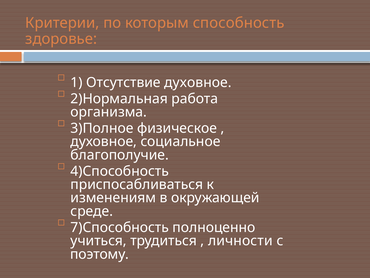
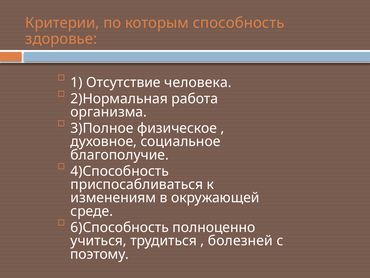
Отсутствие духовное: духовное -> человека
7)Способность: 7)Способность -> 6)Способность
личности: личности -> болезней
